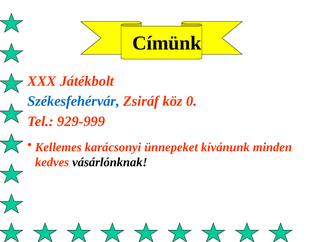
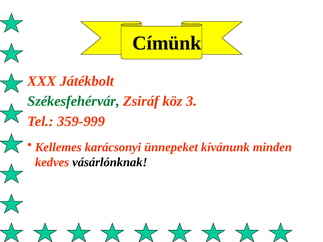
Székesfehérvár colour: blue -> green
0: 0 -> 3
929-999: 929-999 -> 359-999
